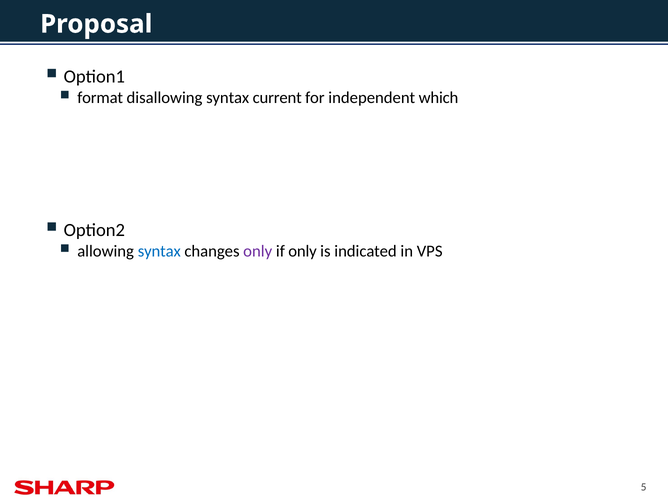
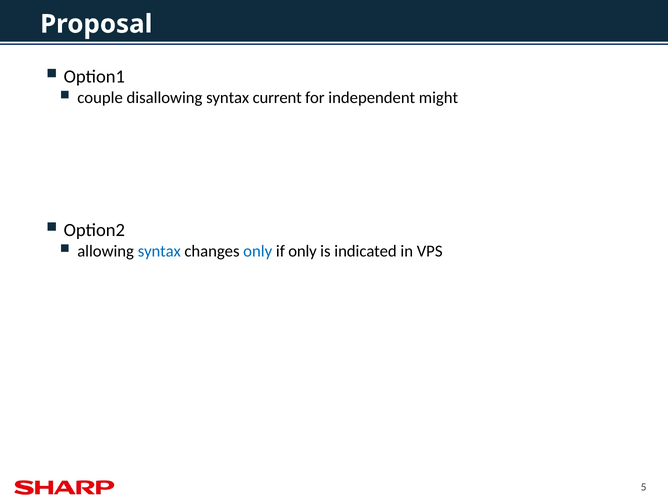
format: format -> couple
which: which -> might
only at (258, 251) colour: purple -> blue
